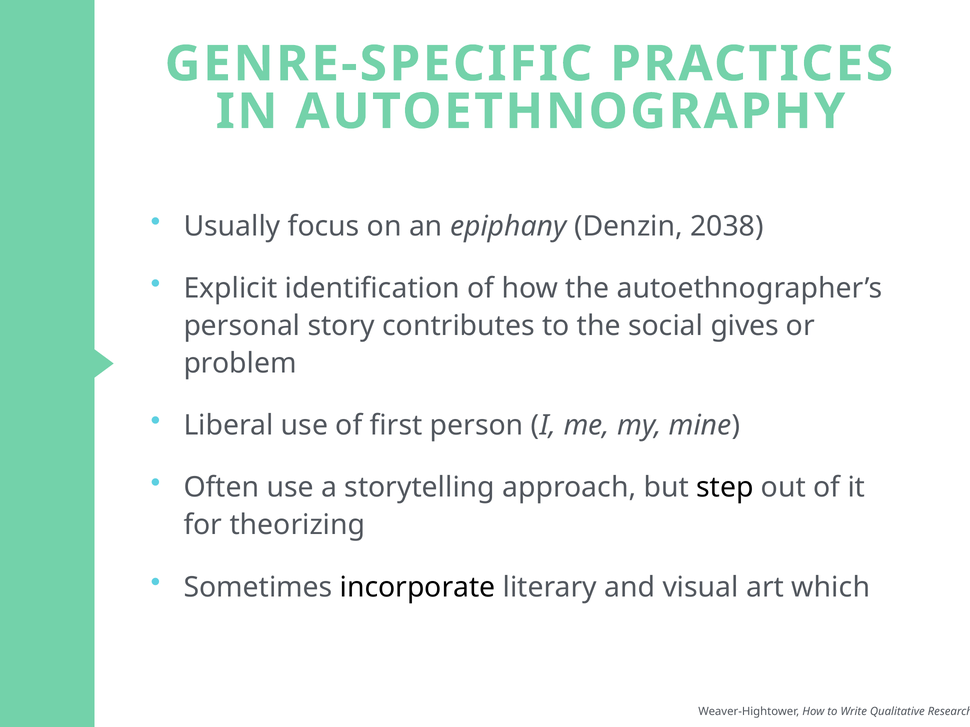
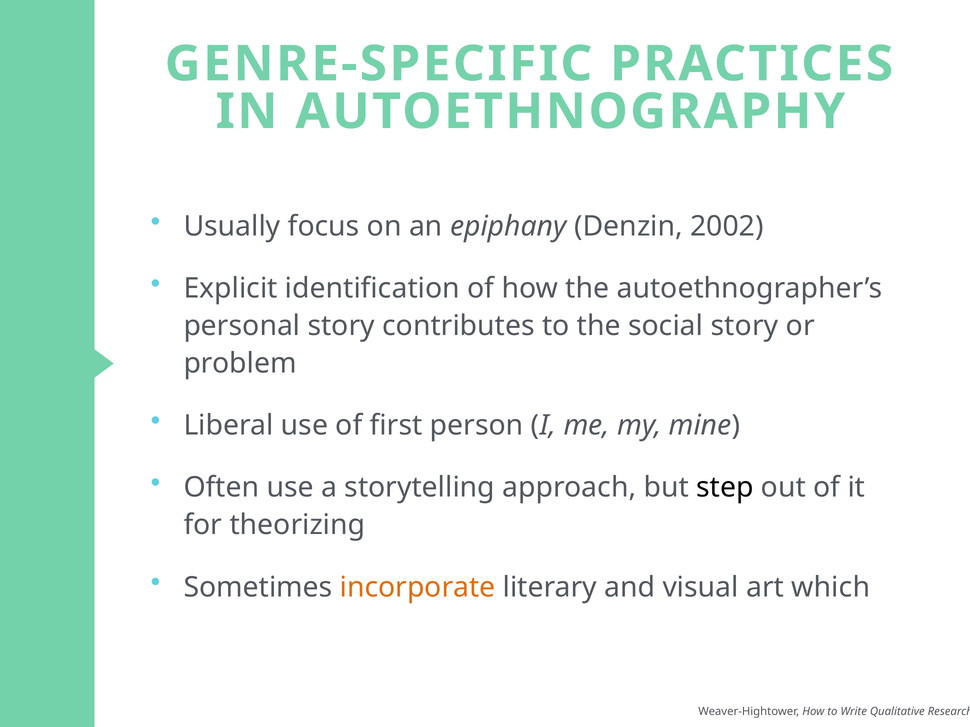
2038: 2038 -> 2002
social gives: gives -> story
incorporate colour: black -> orange
